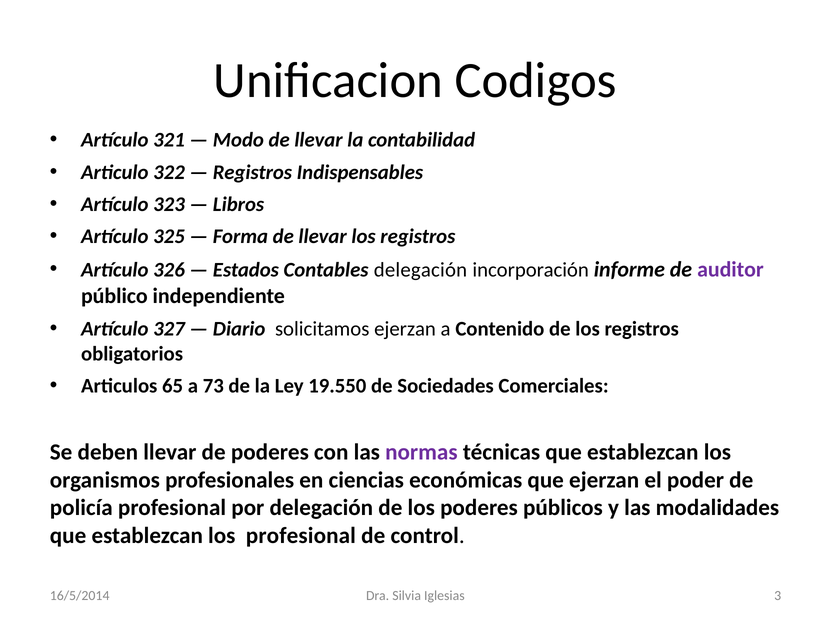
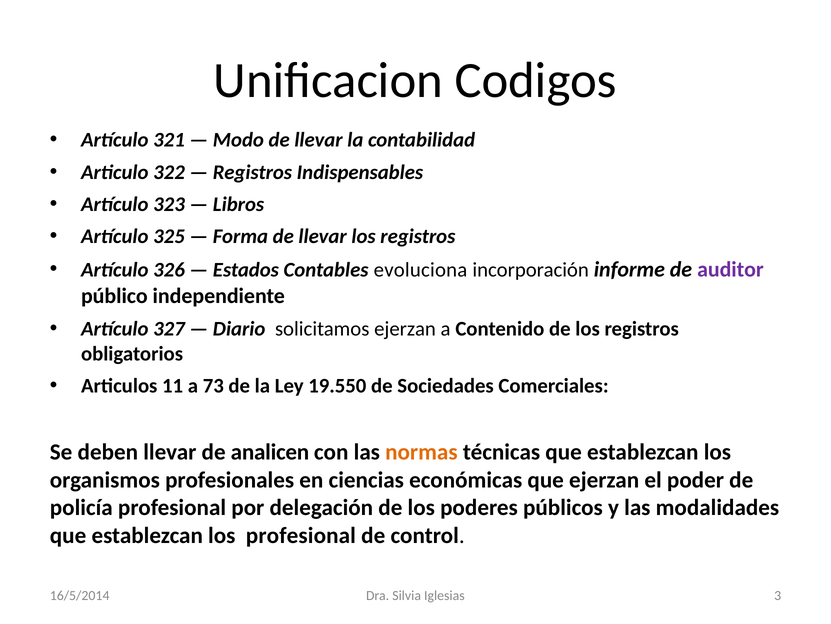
Contables delegación: delegación -> evoluciona
65: 65 -> 11
de poderes: poderes -> analicen
normas colour: purple -> orange
